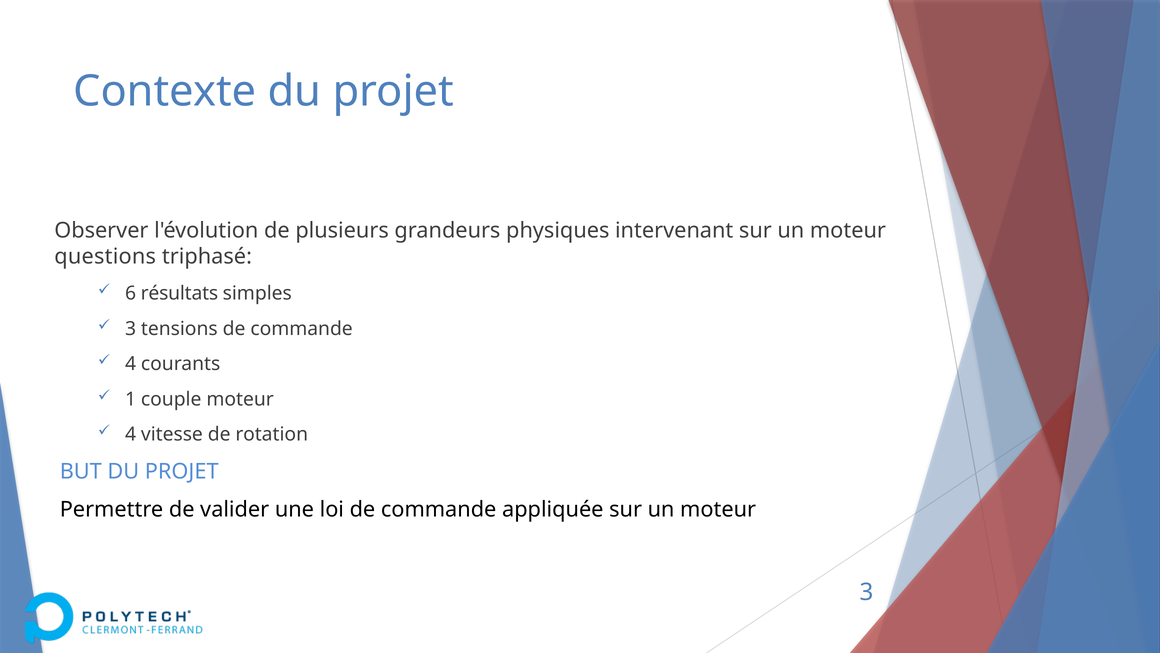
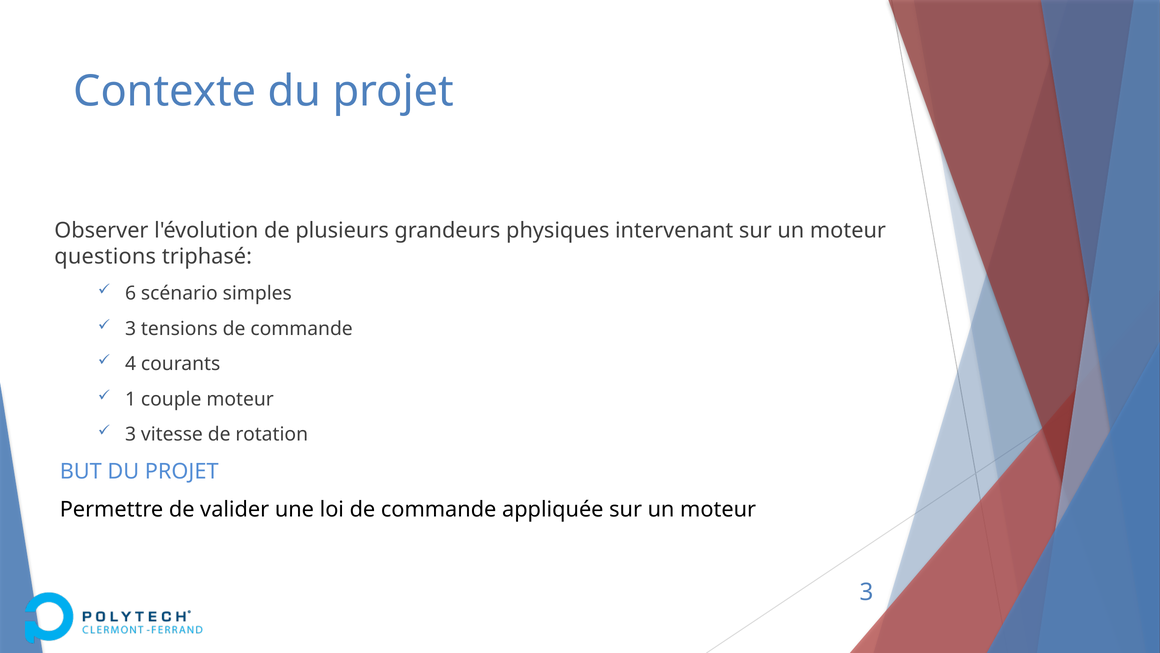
résultats: résultats -> scénario
4 at (131, 434): 4 -> 3
